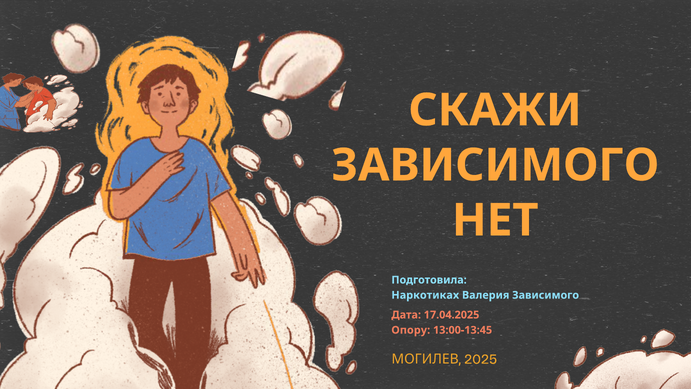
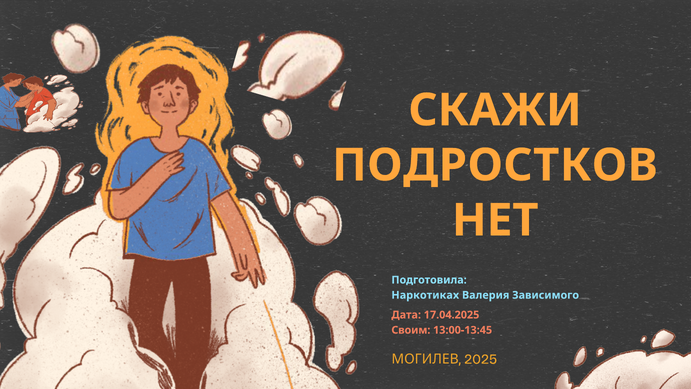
ЗАВИСИМОГО at (495, 165): ЗАВИСИМОГО -> ПОДРОСТКОВ
Опору: Опору -> Своим
